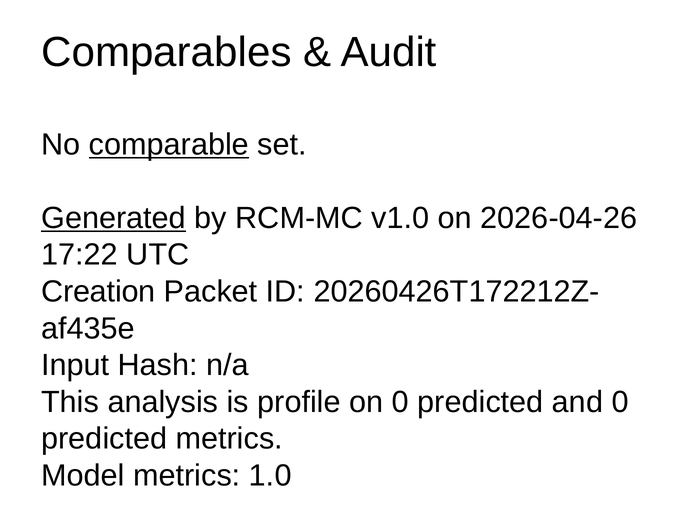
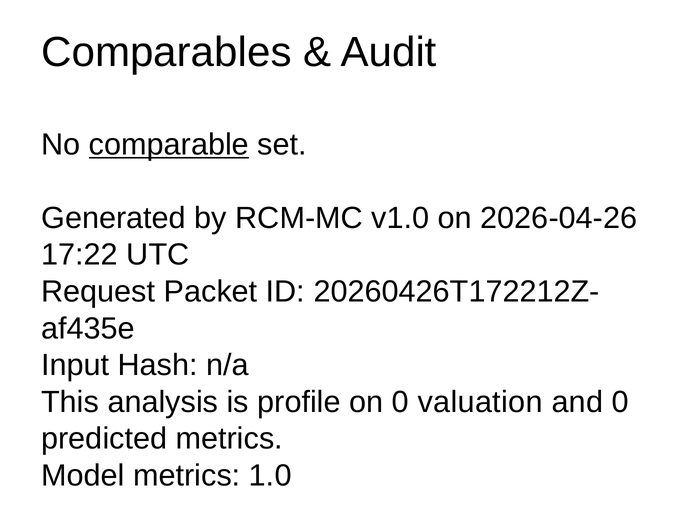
Generated underline: present -> none
Creation: Creation -> Request
on 0 predicted: predicted -> valuation
